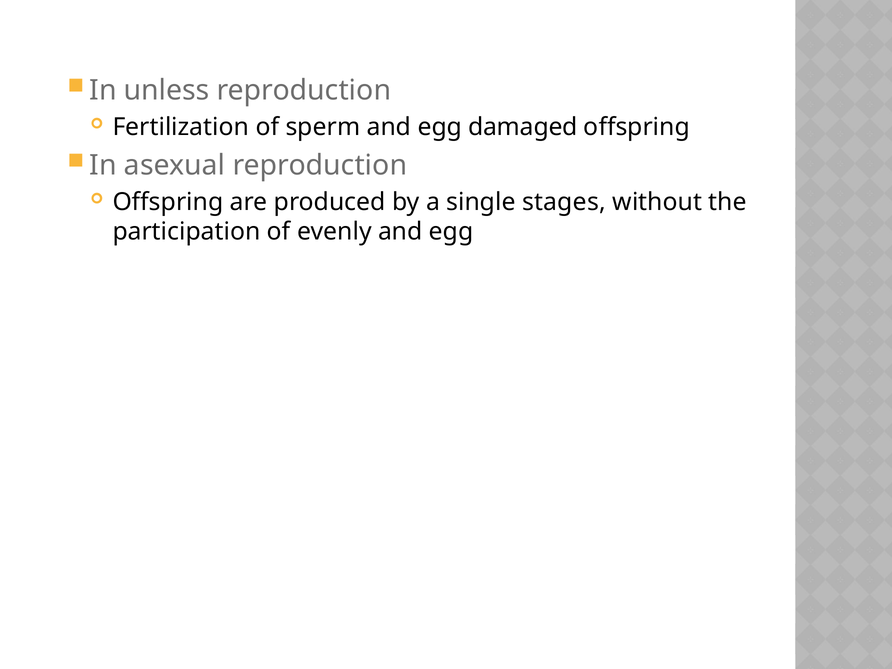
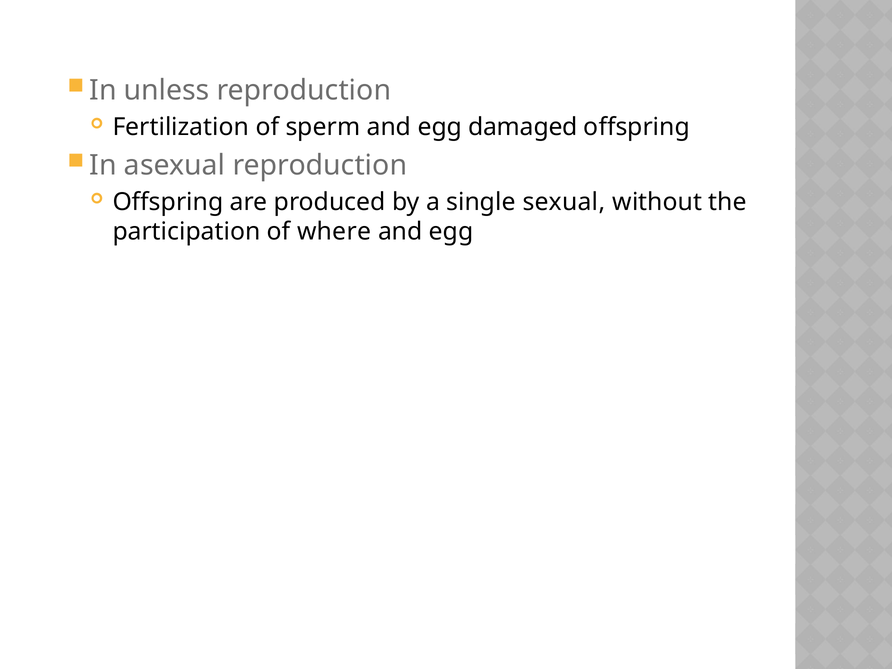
stages: stages -> sexual
evenly: evenly -> where
